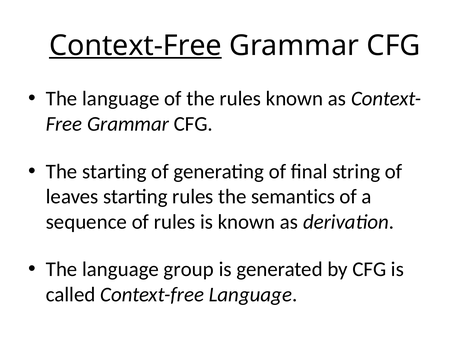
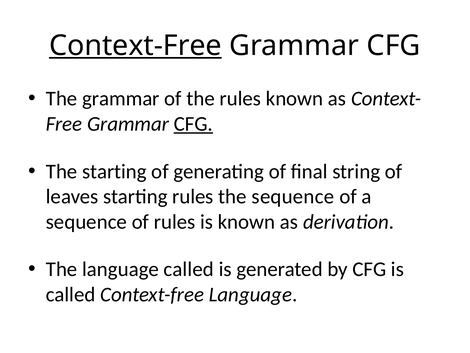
language at (121, 99): language -> grammar
CFG at (193, 124) underline: none -> present
the semantics: semantics -> sequence
language group: group -> called
